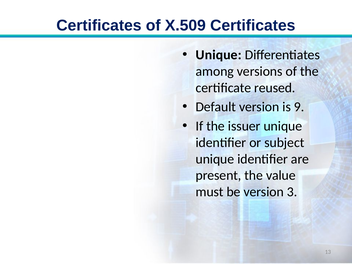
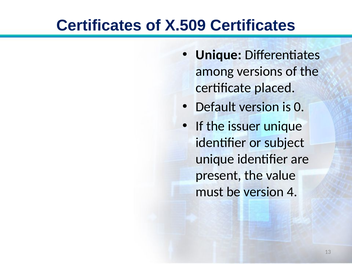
reused: reused -> placed
9: 9 -> 0
3: 3 -> 4
